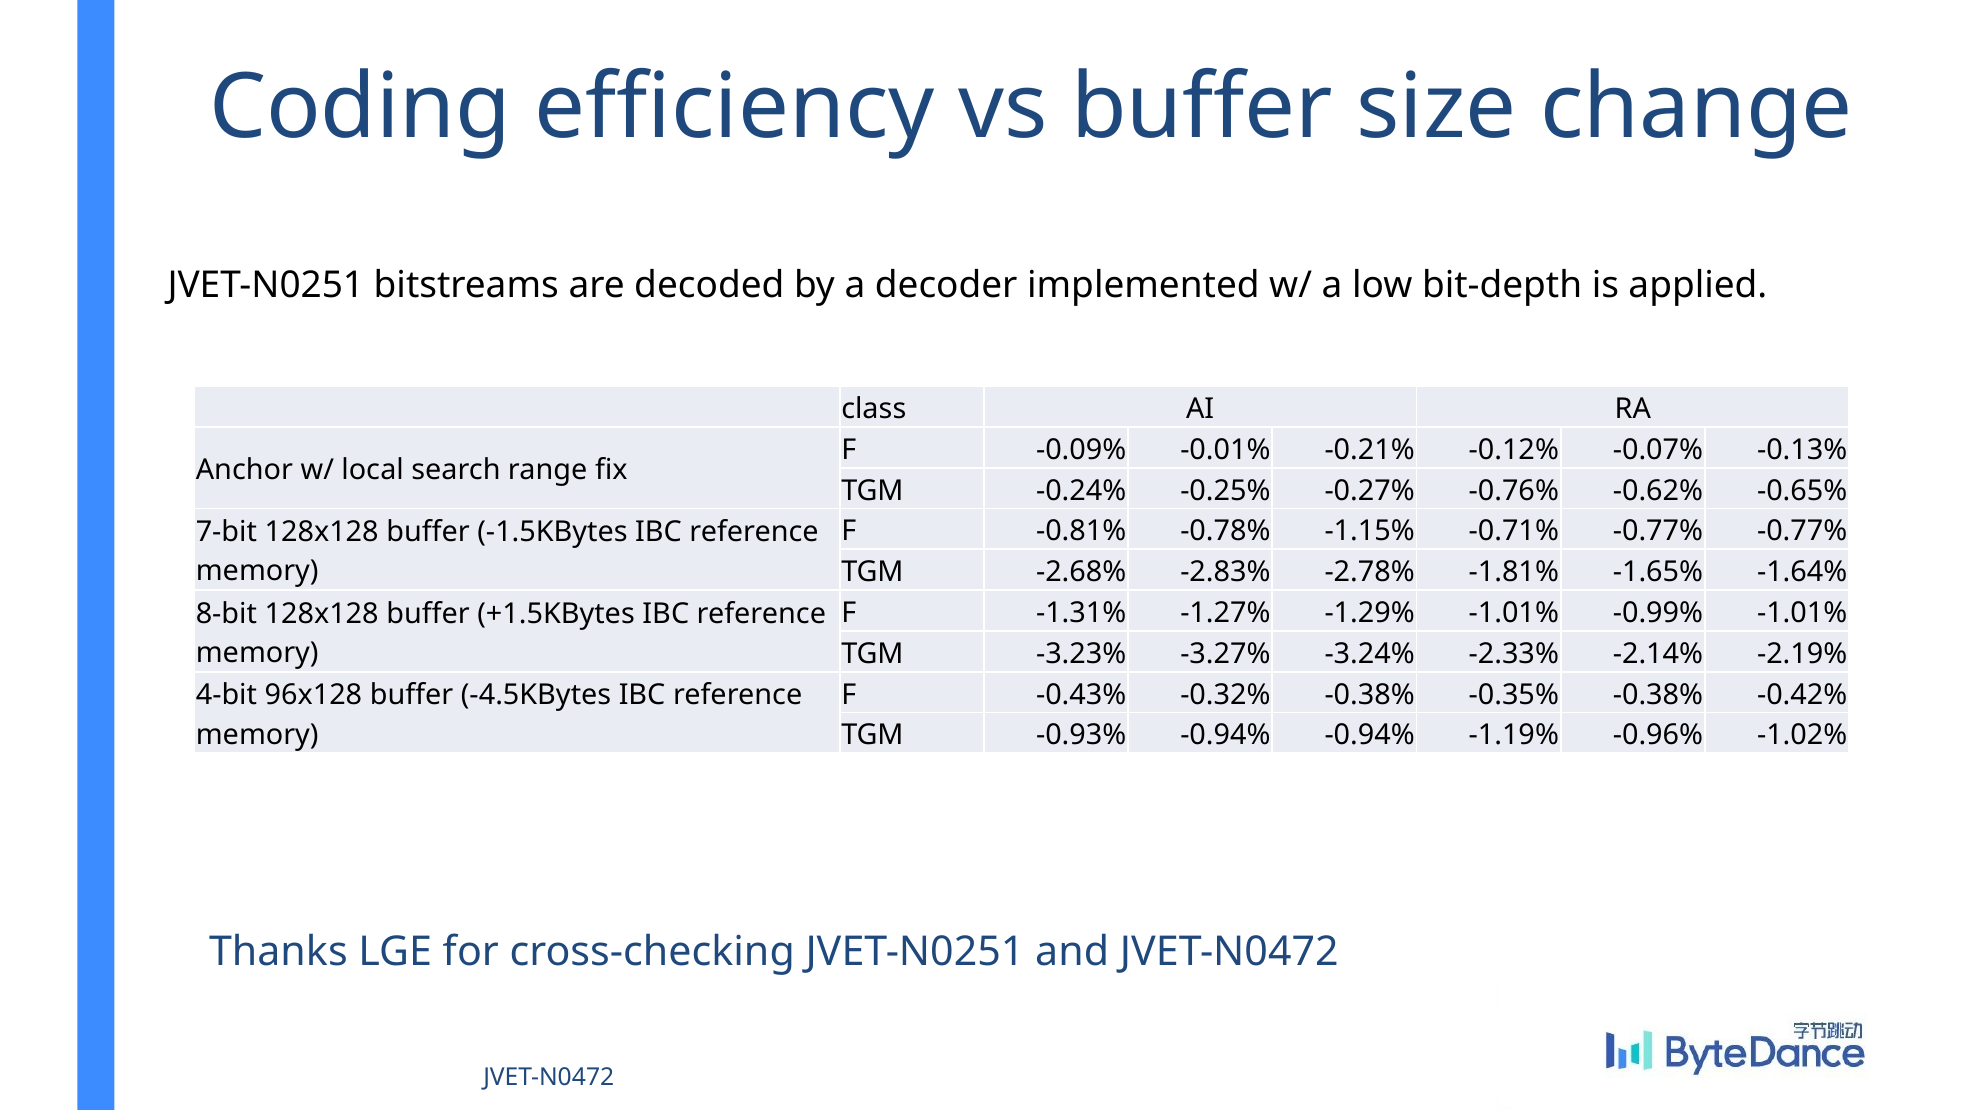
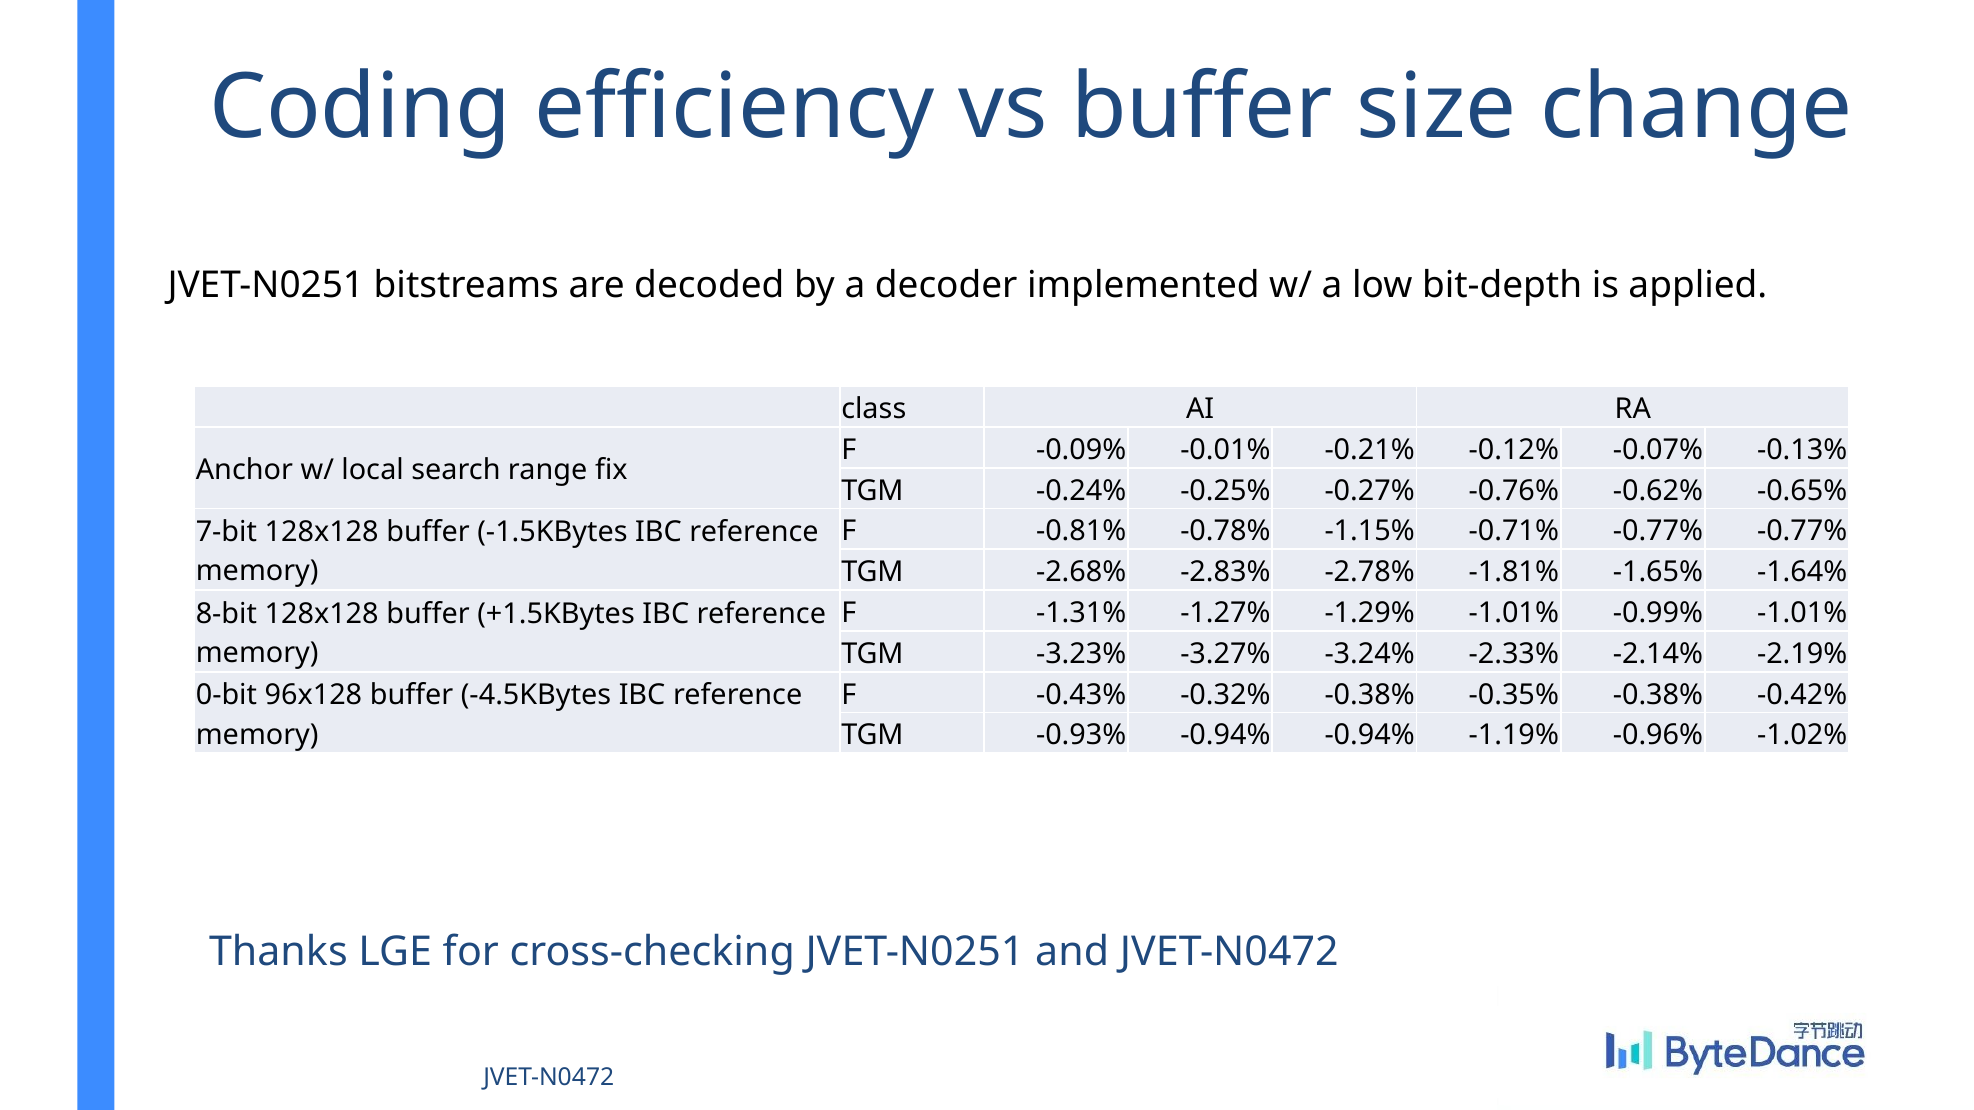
4-bit: 4-bit -> 0-bit
